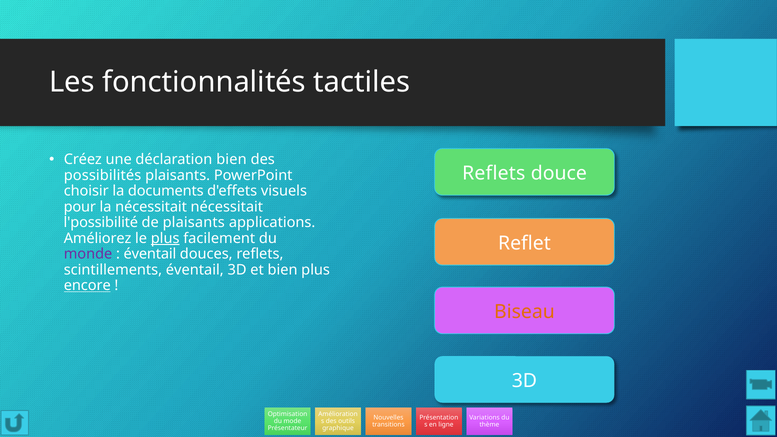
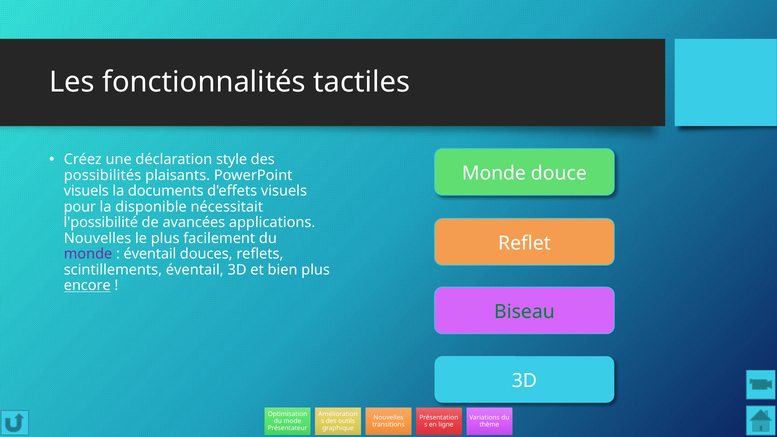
déclaration bien: bien -> style
Reflets at (494, 173): Reflets -> Monde
choisir at (86, 191): choisir -> visuels
la nécessitait: nécessitait -> disponible
de plaisants: plaisants -> avancées
Améliorez at (98, 238): Améliorez -> Nouvelles
plus at (165, 238) underline: present -> none
Biseau colour: orange -> green
